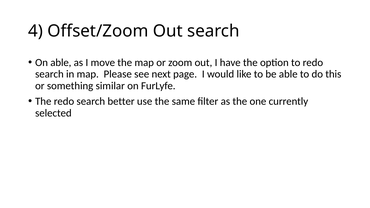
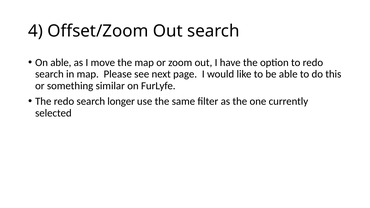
better: better -> longer
